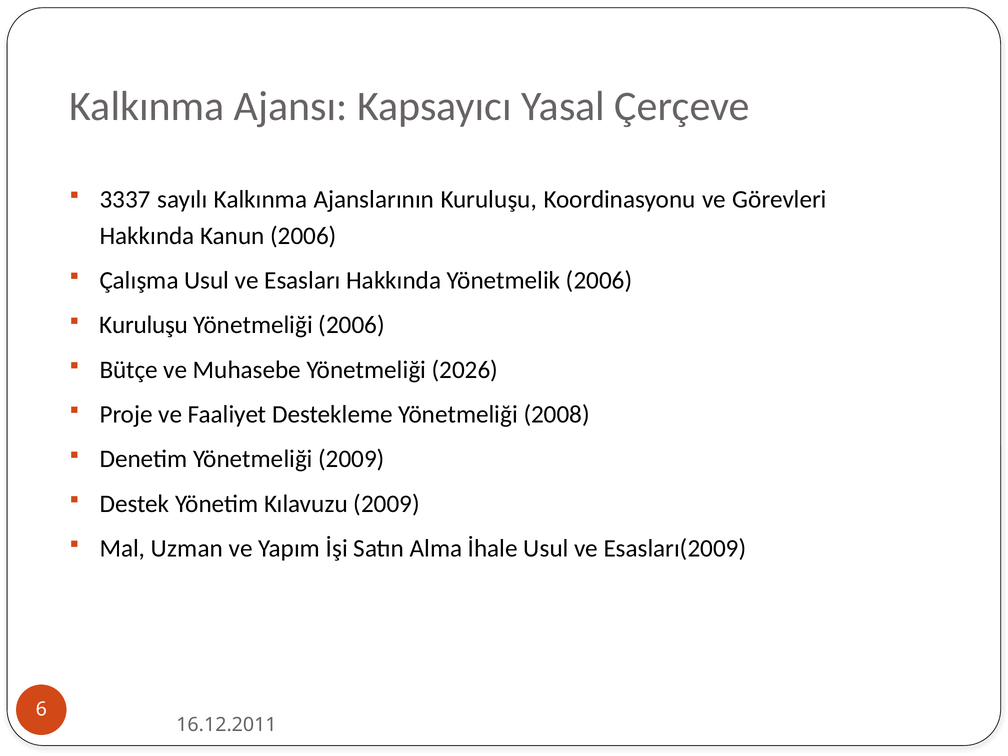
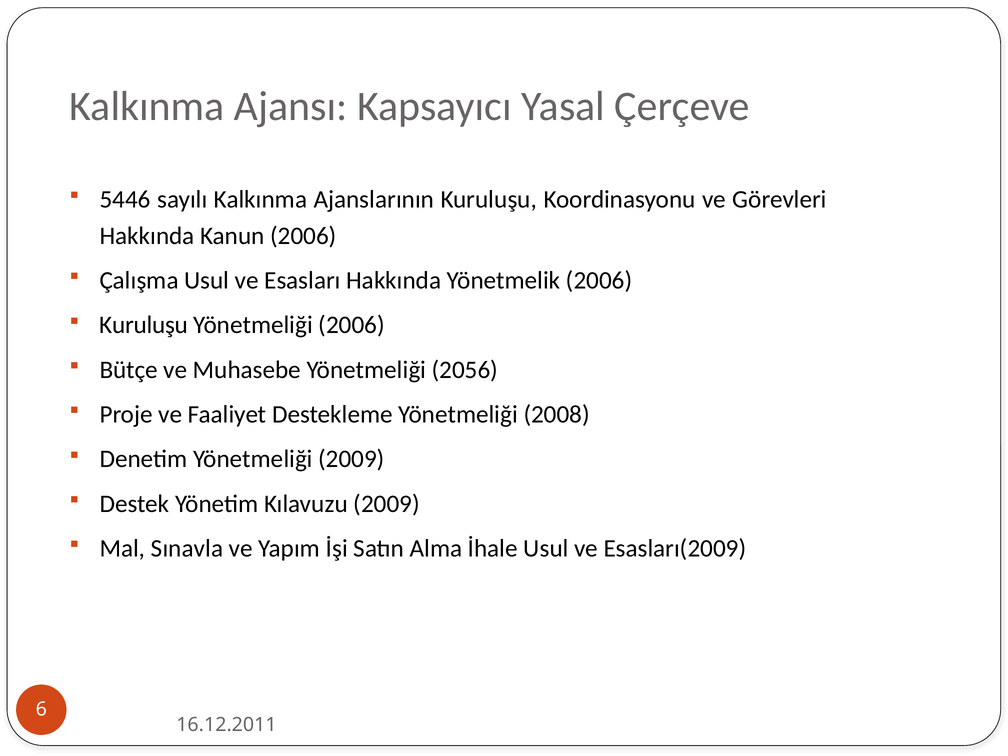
3337: 3337 -> 5446
2026: 2026 -> 2056
Uzman: Uzman -> Sınavla
